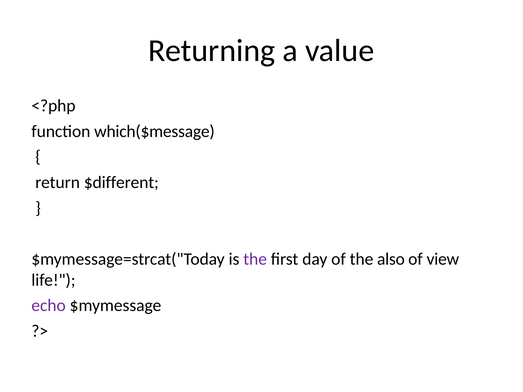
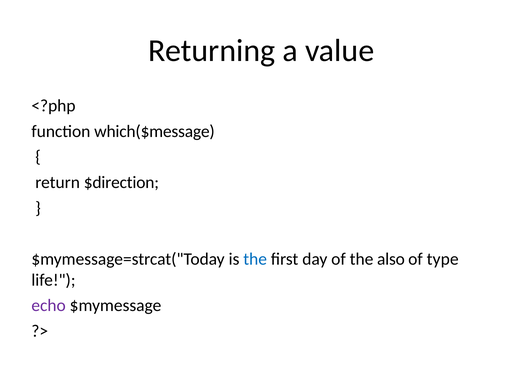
$different: $different -> $direction
the at (255, 259) colour: purple -> blue
view: view -> type
